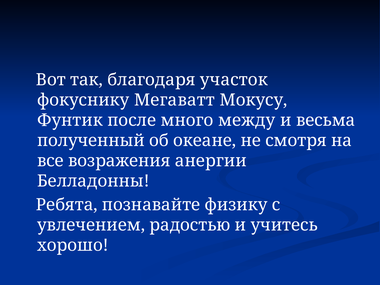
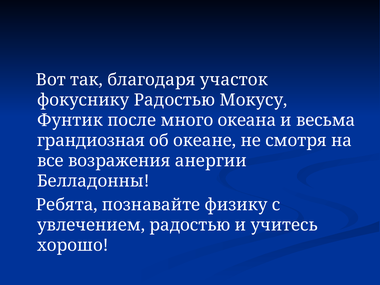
фокуснику Мегаватт: Мегаватт -> Радостью
между: между -> океана
полученный: полученный -> грандиозная
